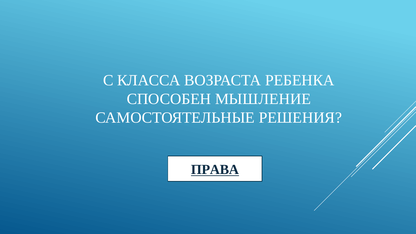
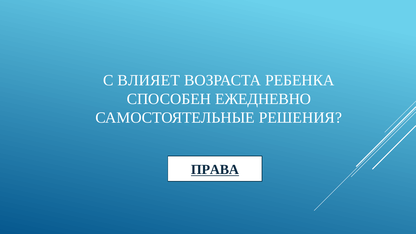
КЛАССА: КЛАССА -> ВЛИЯЕТ
МЫШЛЕНИЕ: МЫШЛЕНИЕ -> ЕЖЕДНЕВНО
